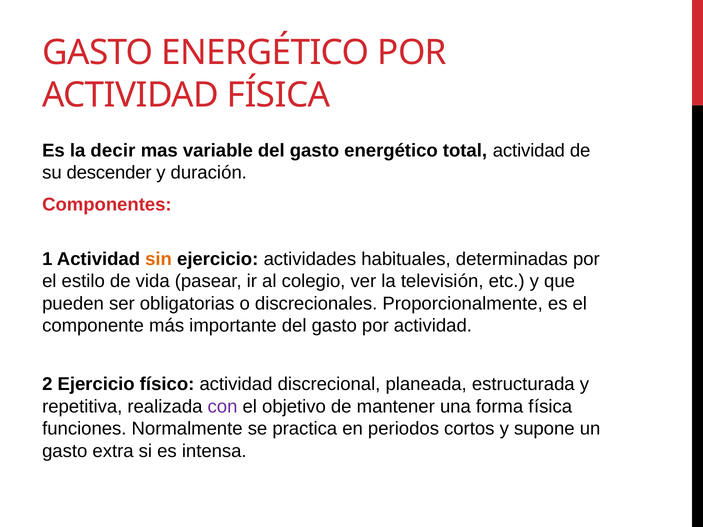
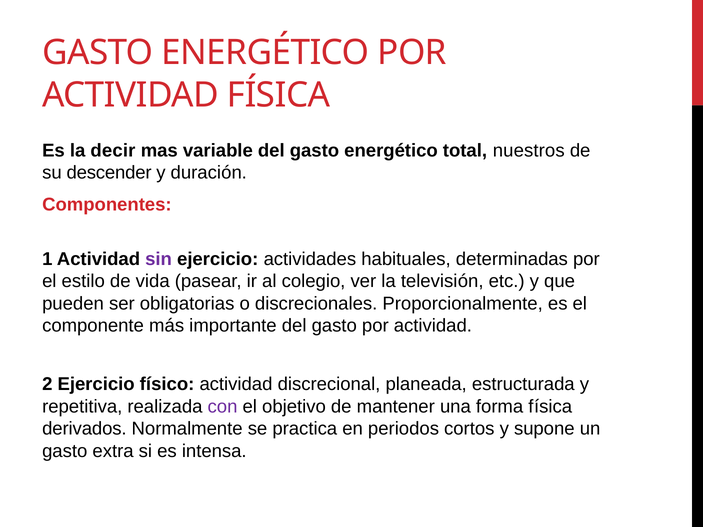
total actividad: actividad -> nuestros
sin colour: orange -> purple
funciones: funciones -> derivados
